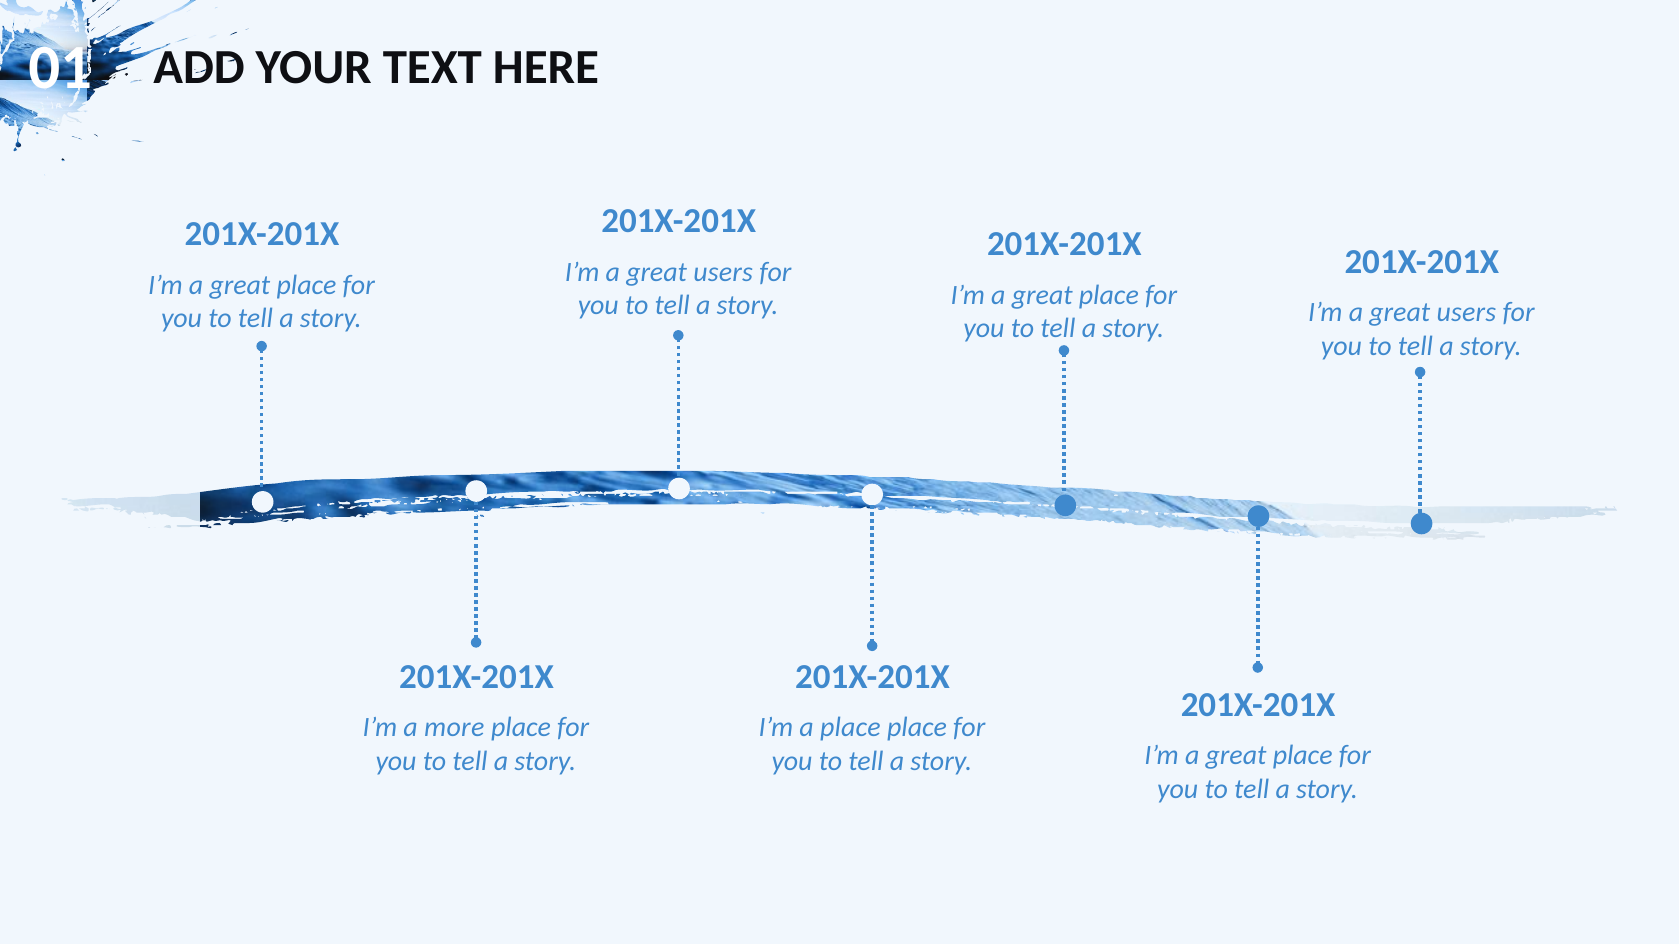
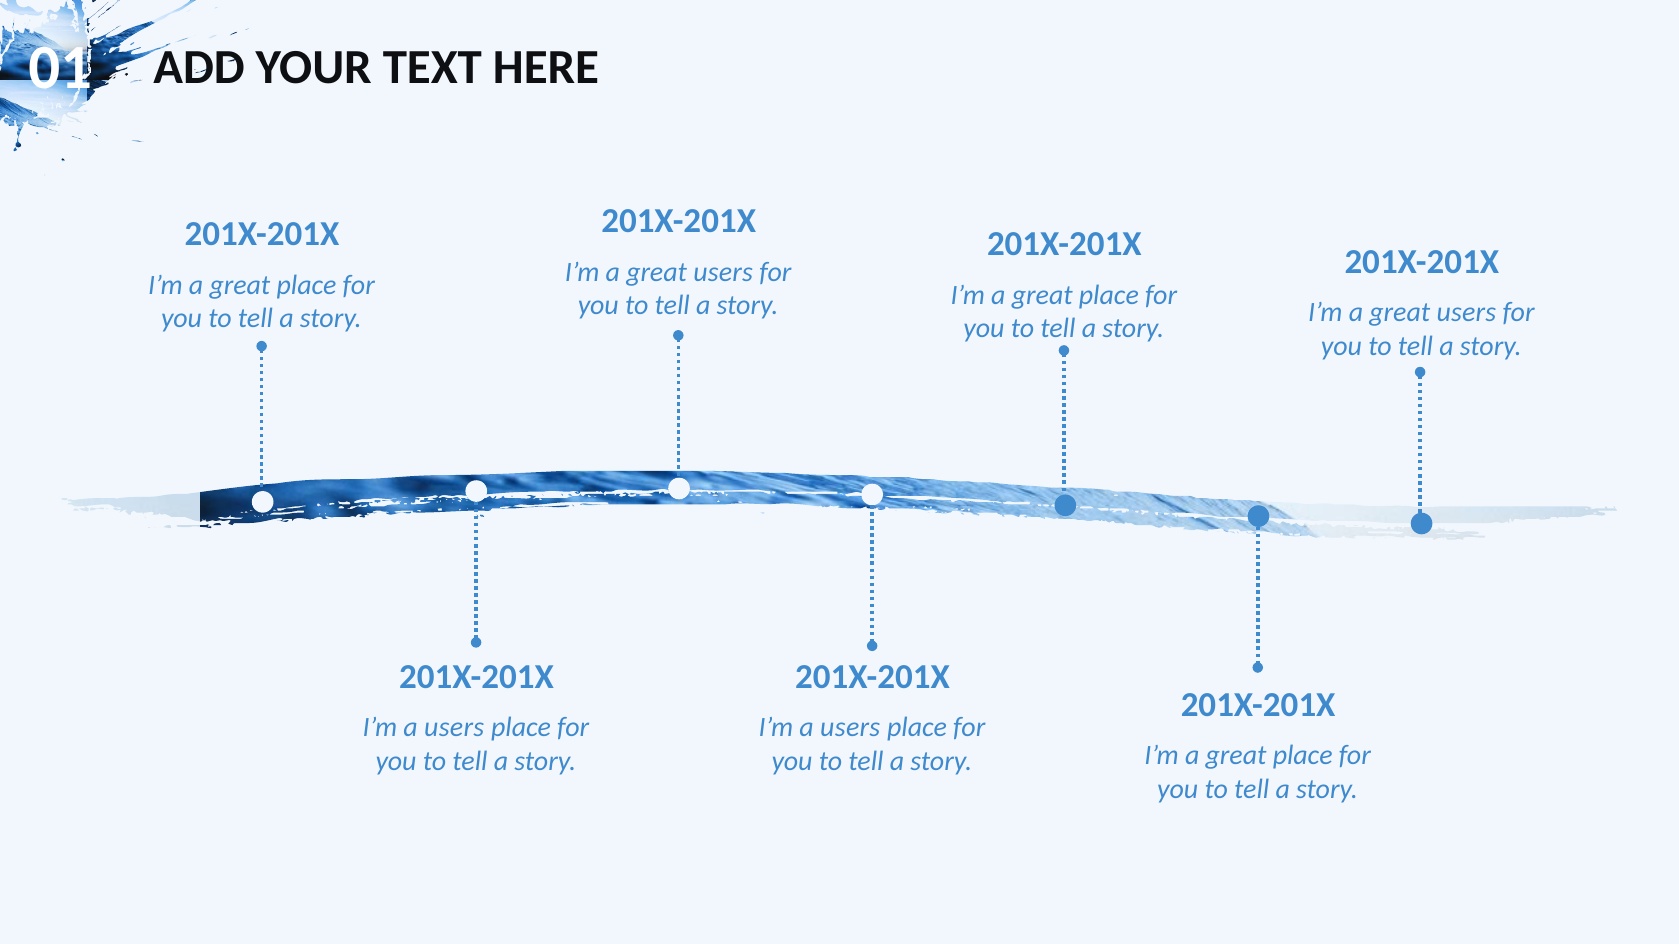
more at (454, 728): more -> users
place at (850, 728): place -> users
